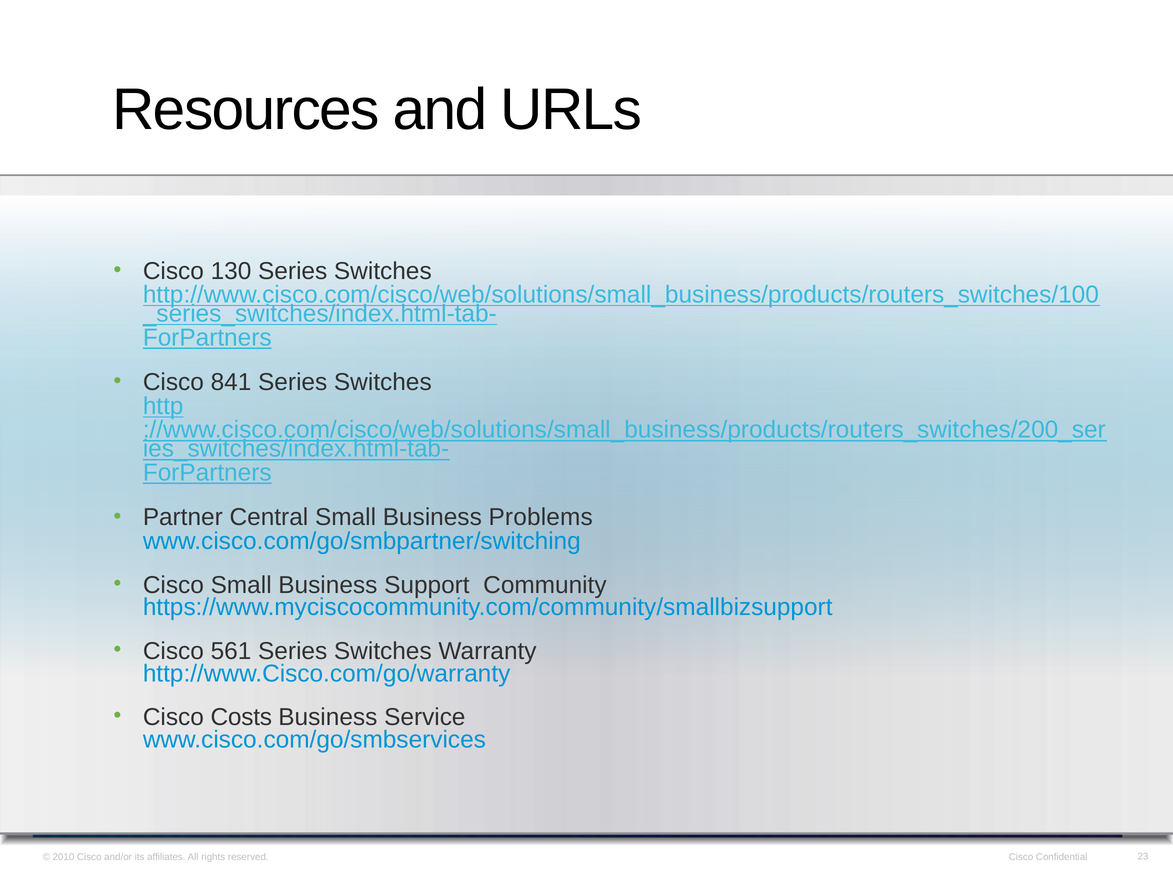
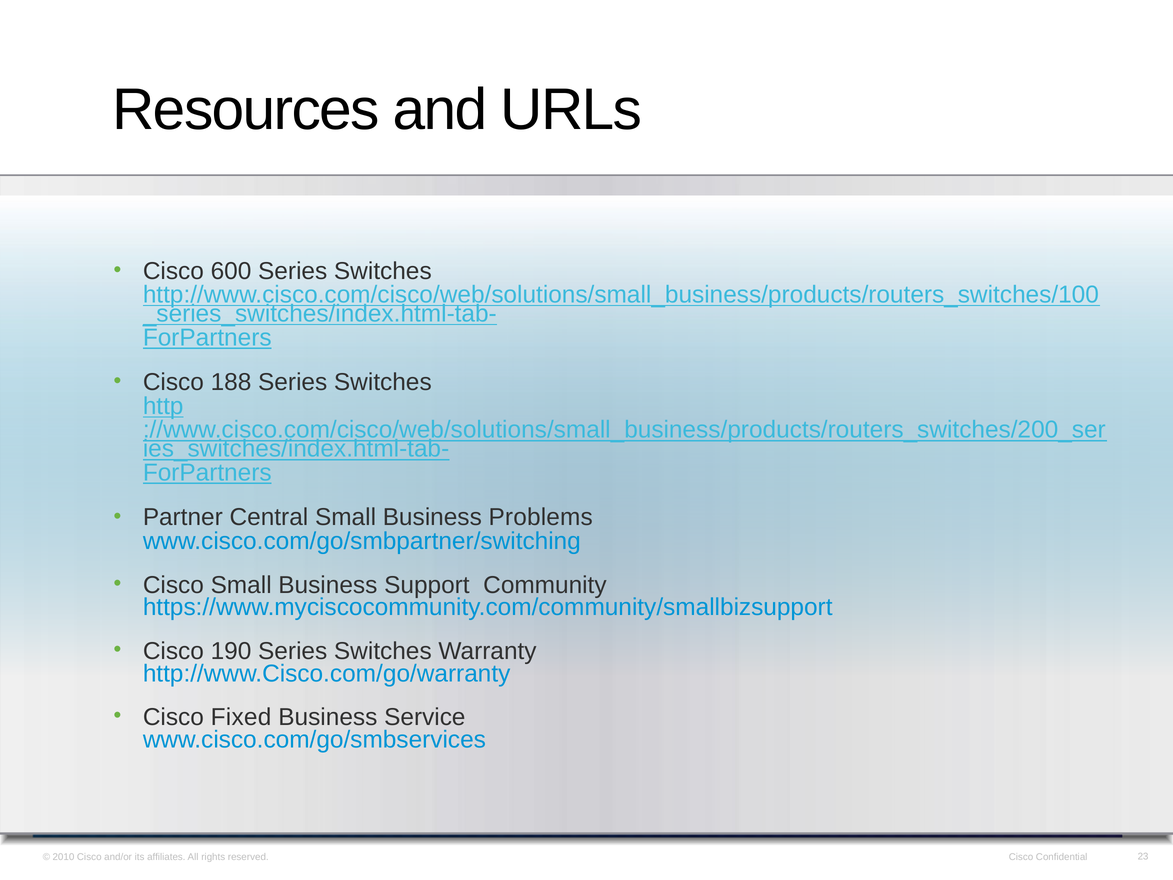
130: 130 -> 600
841: 841 -> 188
561: 561 -> 190
Costs: Costs -> Fixed
